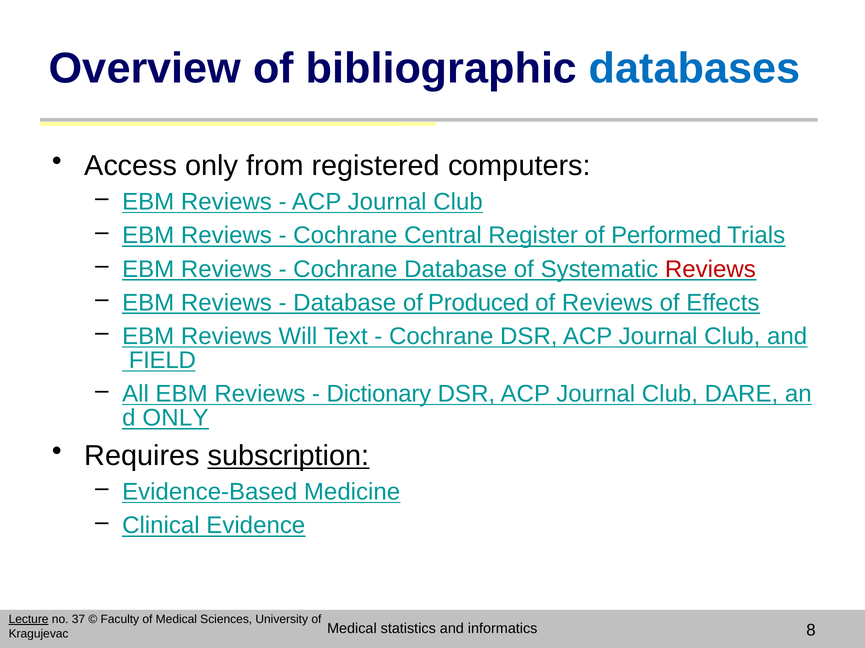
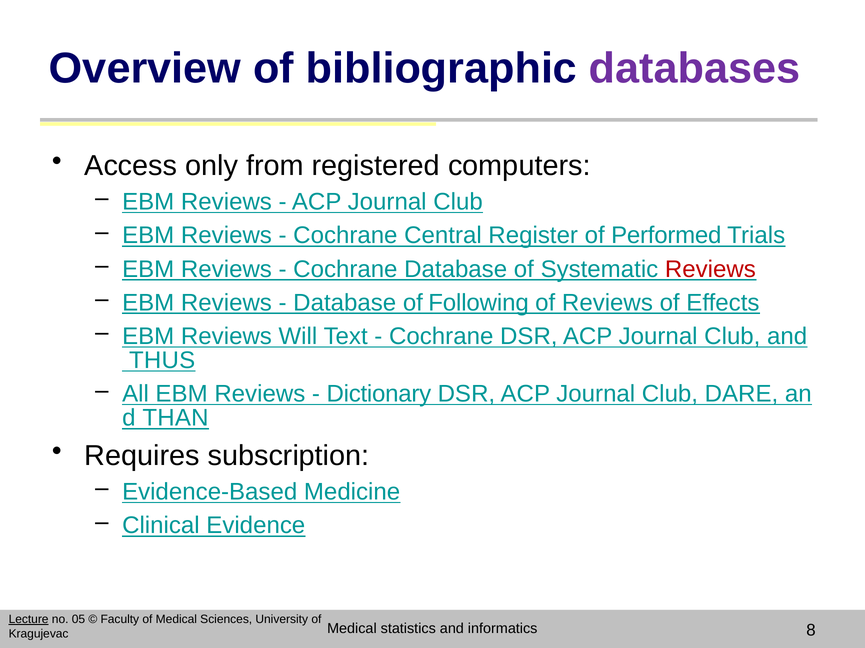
databases colour: blue -> purple
Produced: Produced -> Following
FIELD: FIELD -> THUS
ONLY at (175, 419): ONLY -> THAN
subscription underline: present -> none
37: 37 -> 05
